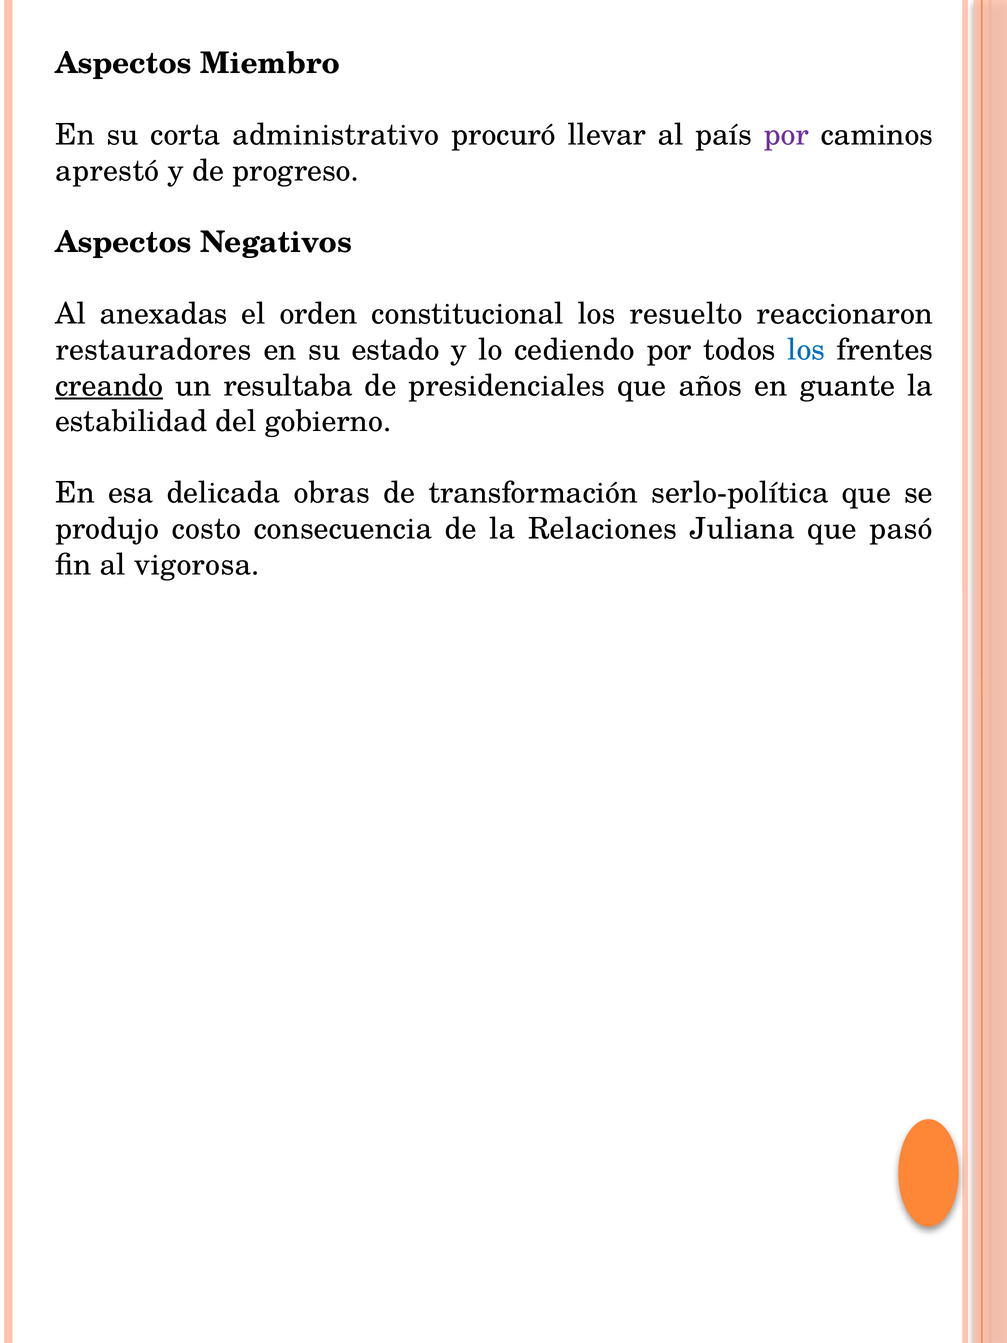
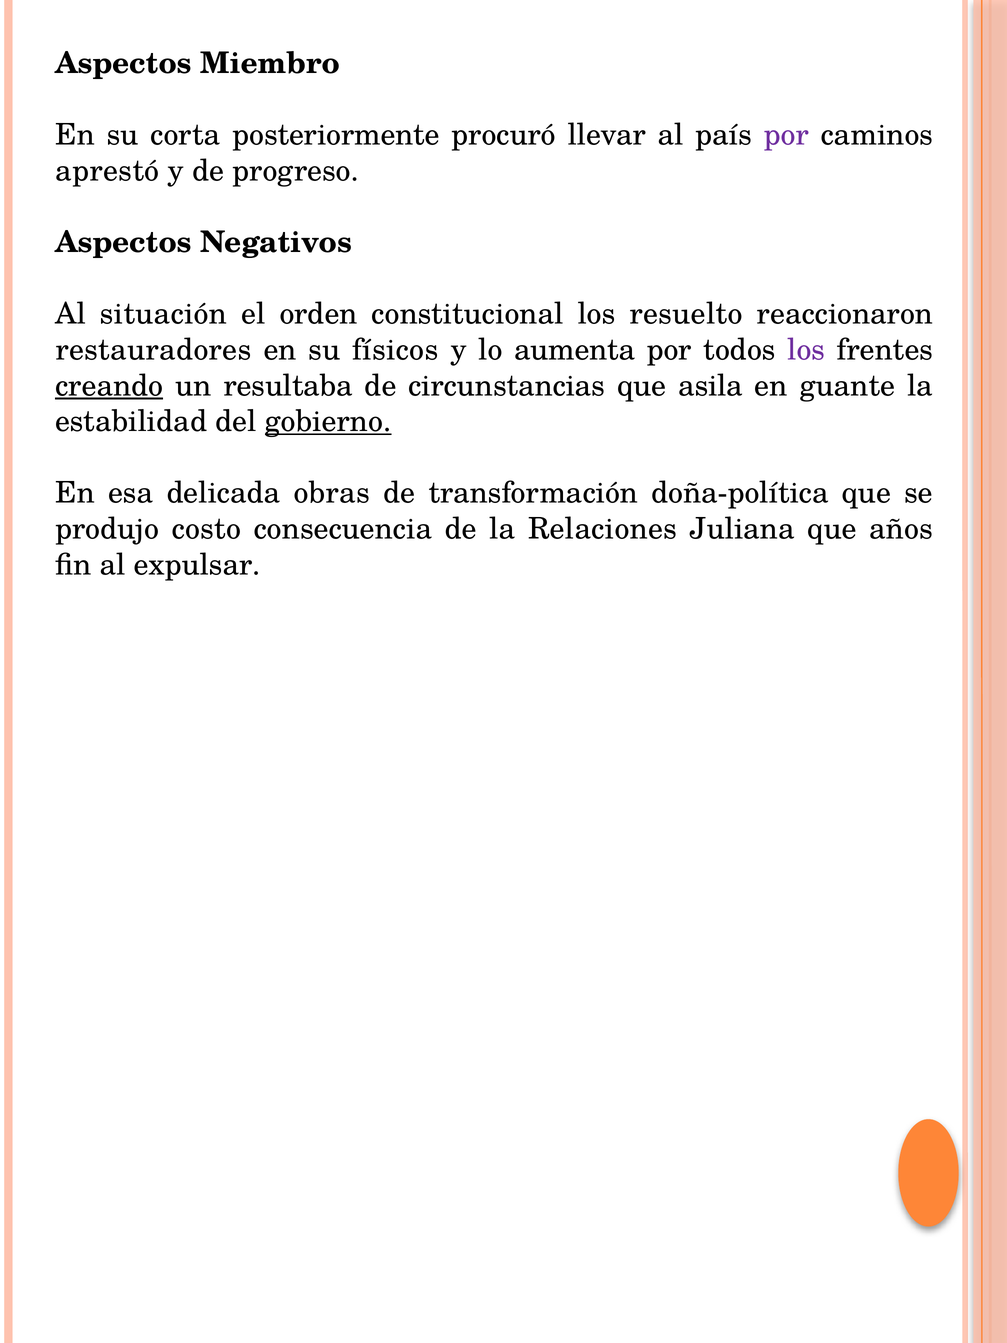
administrativo: administrativo -> posteriormente
anexadas: anexadas -> situación
estado: estado -> físicos
cediendo: cediendo -> aumenta
los at (806, 350) colour: blue -> purple
presidenciales: presidenciales -> circunstancias
años: años -> asila
gobierno underline: none -> present
serlo-política: serlo-política -> doña-política
pasó: pasó -> años
vigorosa: vigorosa -> expulsar
